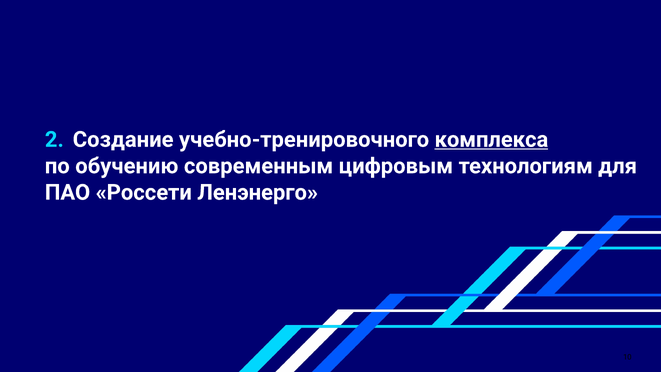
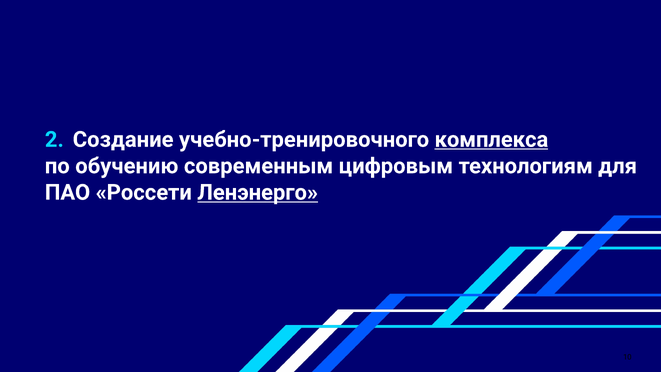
Ленэнерго underline: none -> present
